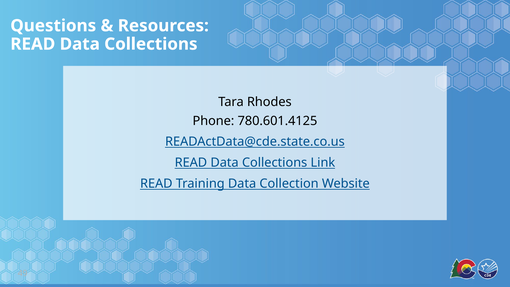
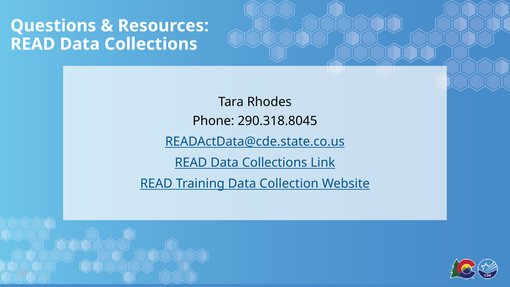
780.601.4125: 780.601.4125 -> 290.318.8045
